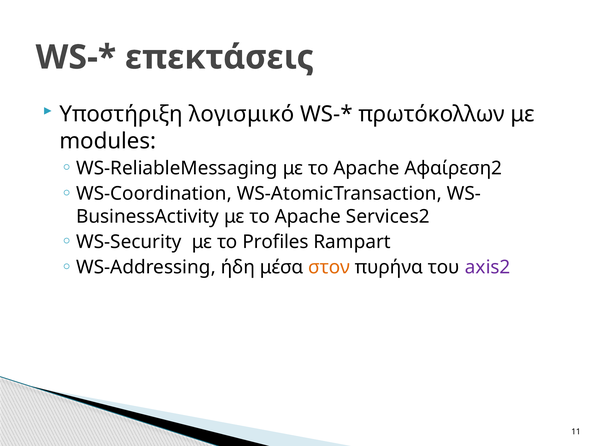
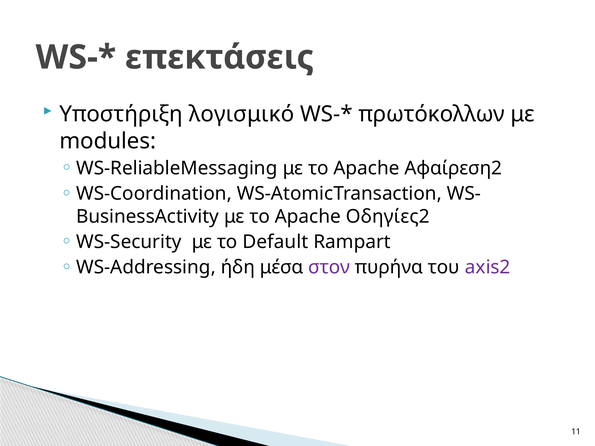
Services2: Services2 -> Οδηγίες2
Profiles: Profiles -> Default
στον colour: orange -> purple
